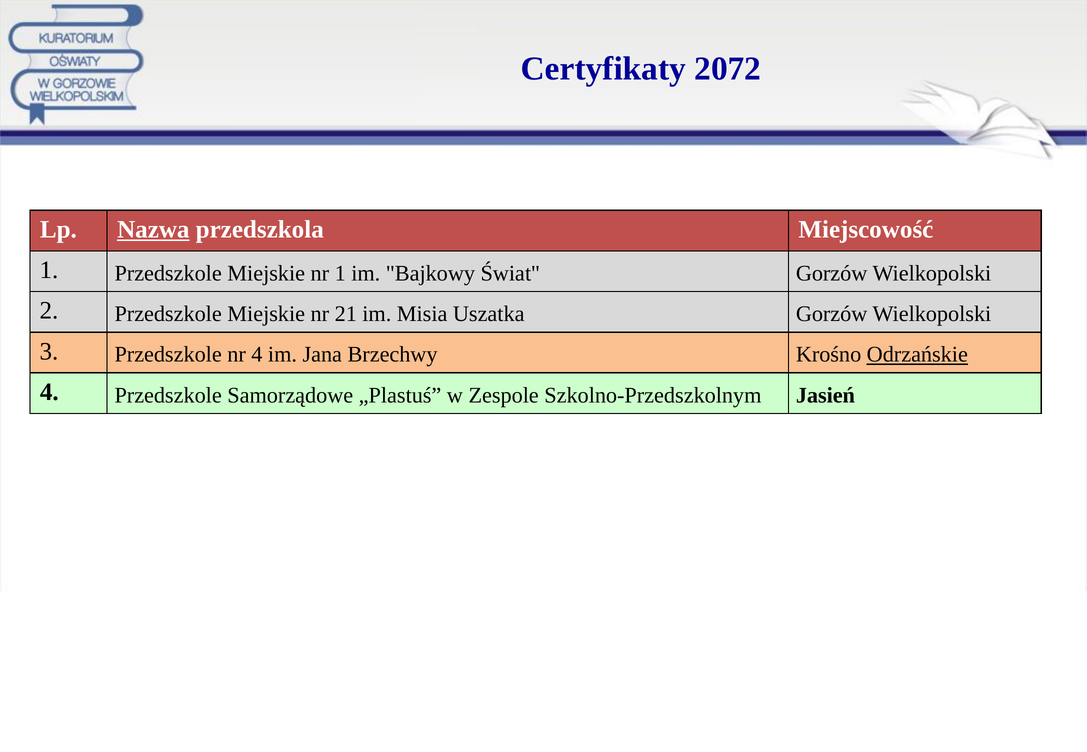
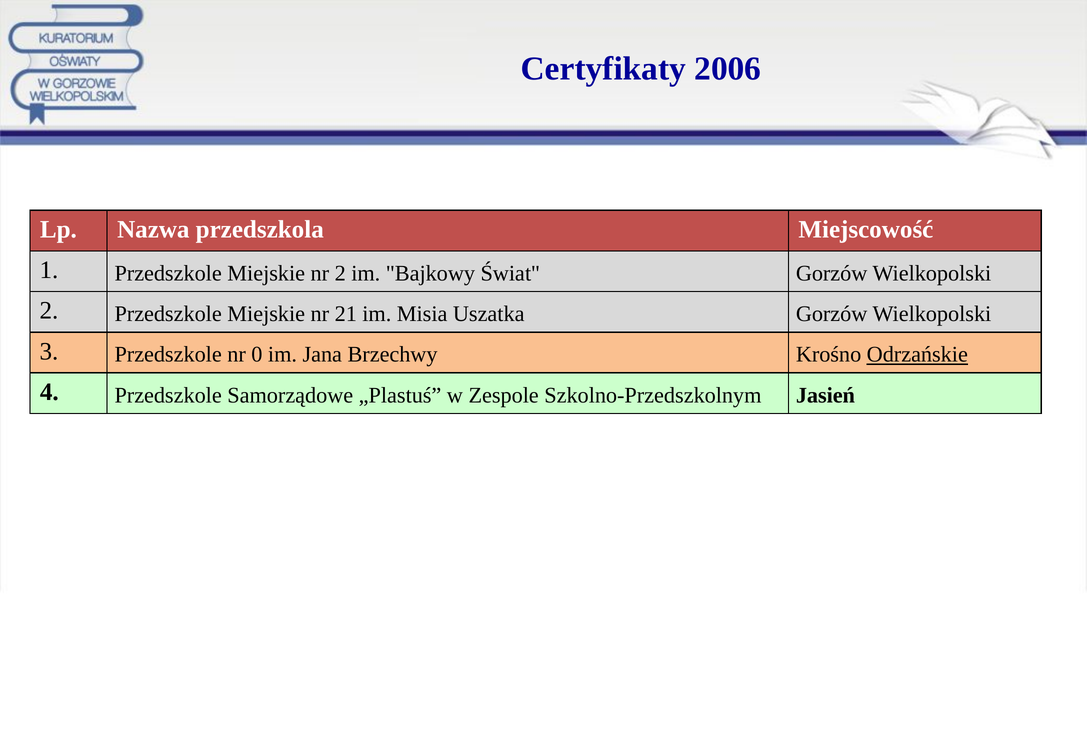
2072: 2072 -> 2006
Nazwa underline: present -> none
nr 1: 1 -> 2
nr 4: 4 -> 0
